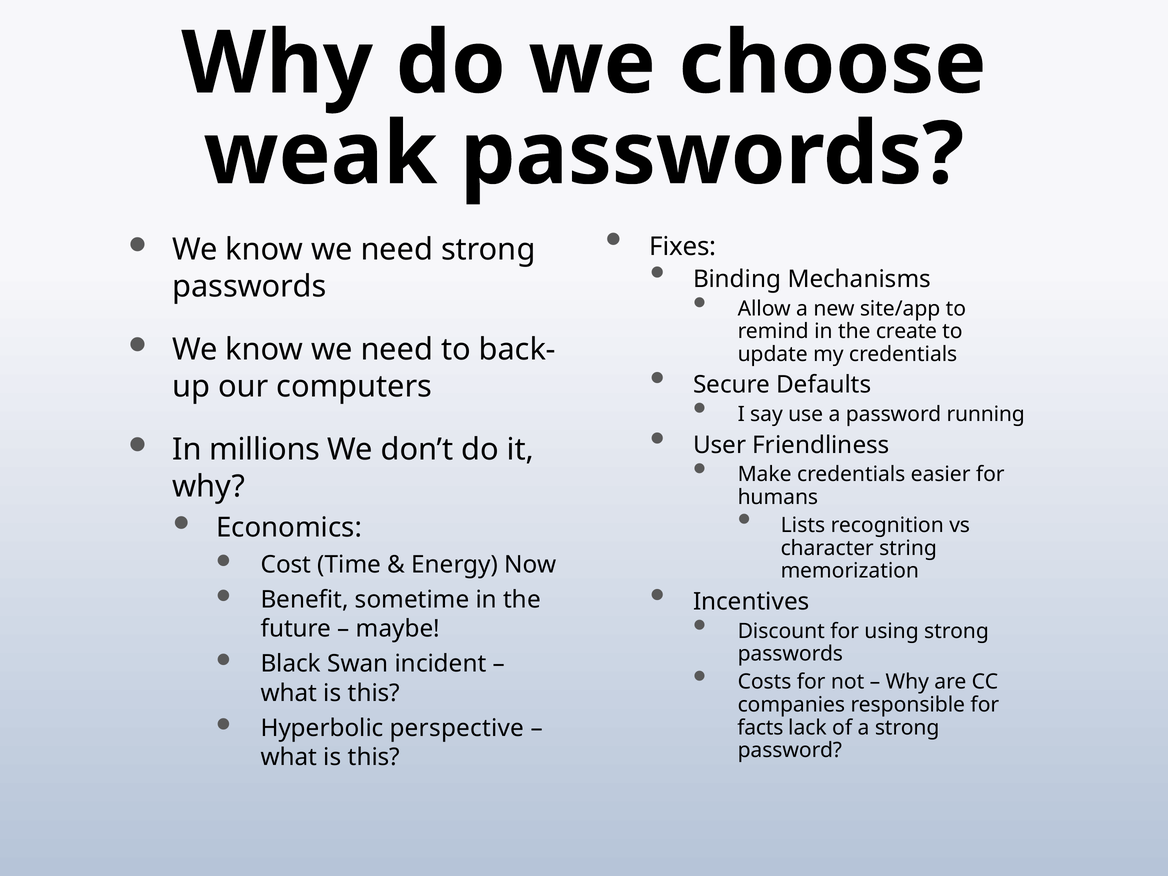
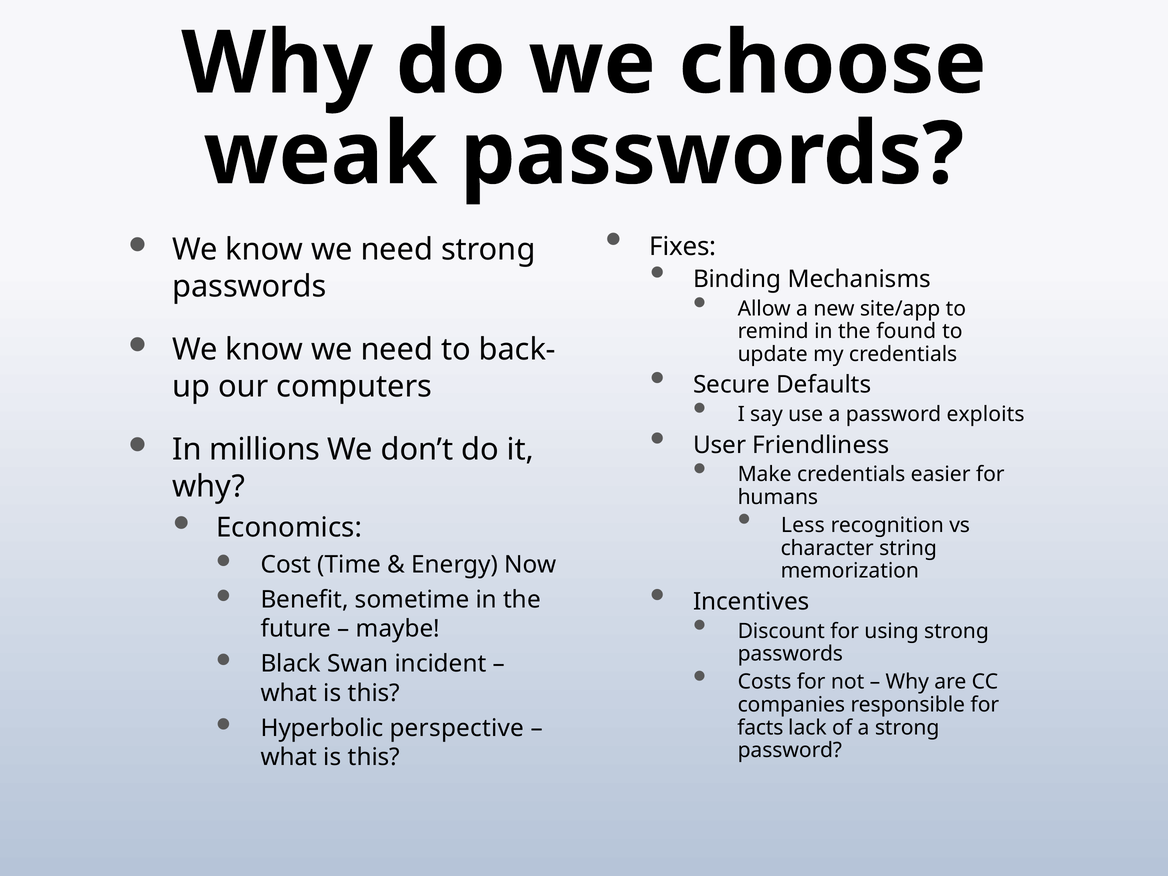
create: create -> found
running: running -> exploits
Lists: Lists -> Less
